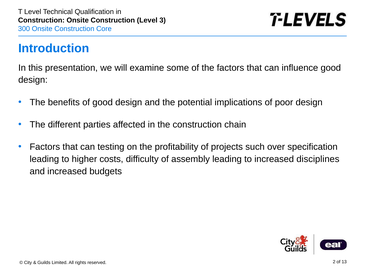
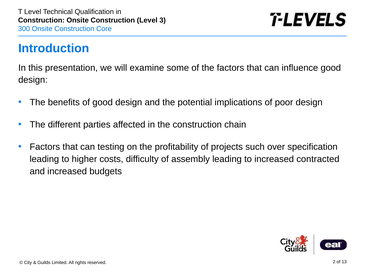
disciplines: disciplines -> contracted
